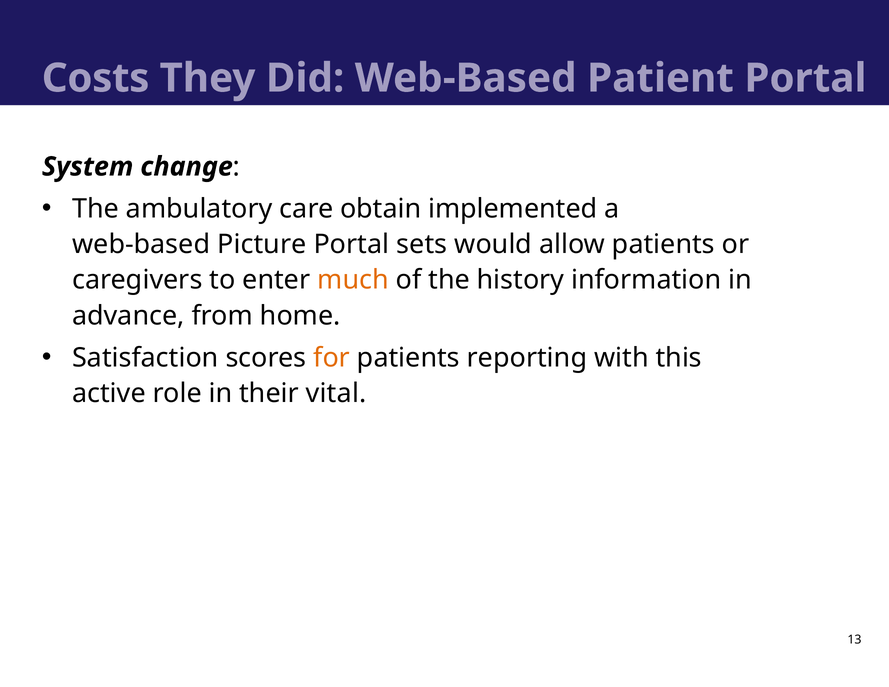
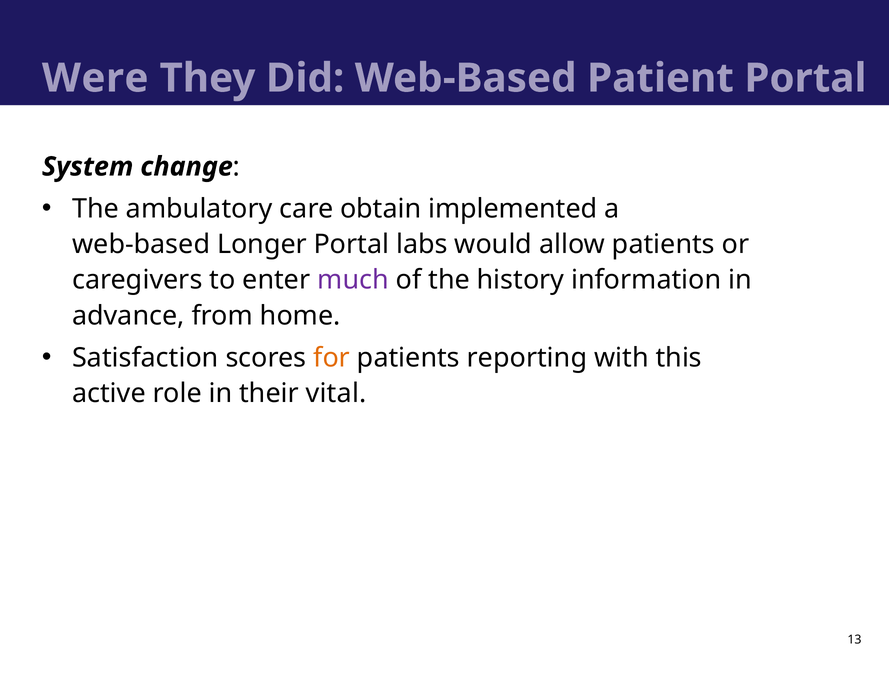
Costs: Costs -> Were
Picture: Picture -> Longer
sets: sets -> labs
much colour: orange -> purple
